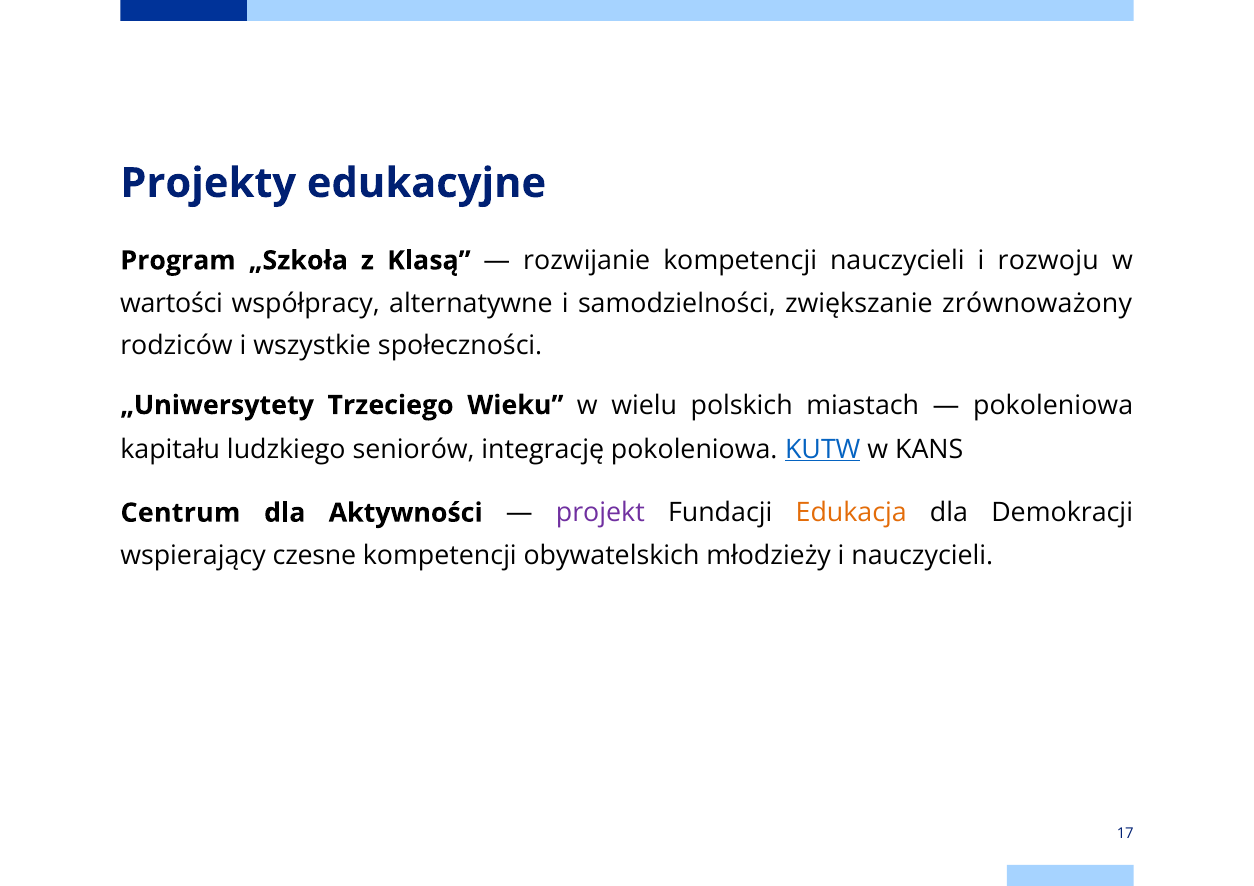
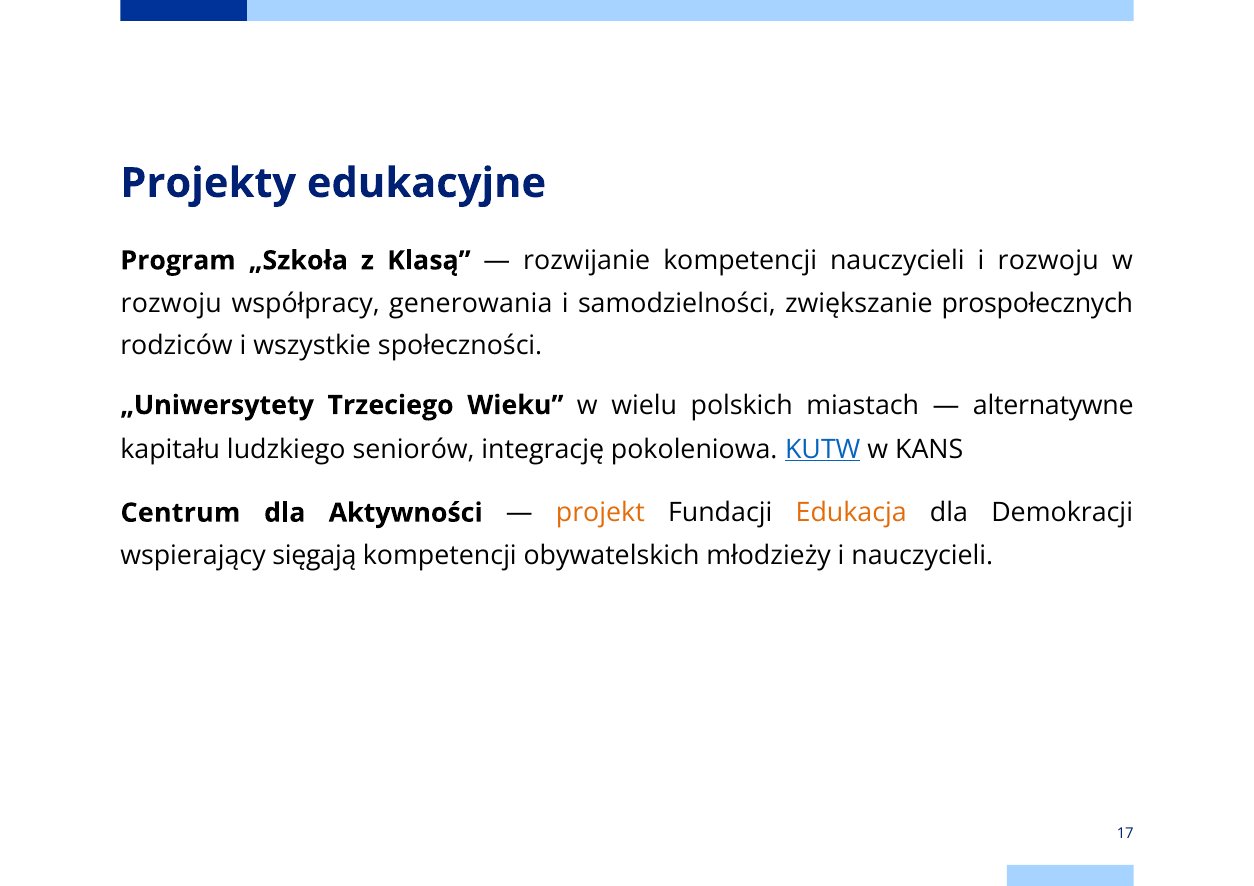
wartości at (171, 304): wartości -> rozwoju
alternatywne: alternatywne -> generowania
zrównoważony: zrównoważony -> prospołecznych
pokoleniowa at (1053, 406): pokoleniowa -> alternatywne
projekt colour: purple -> orange
czesne: czesne -> sięgają
